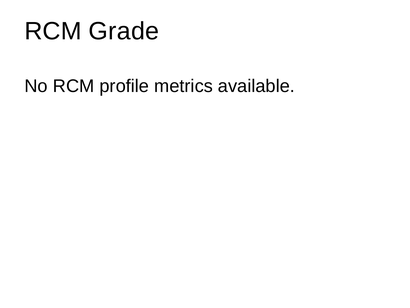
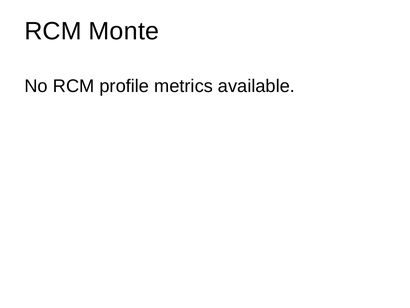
Grade: Grade -> Monte
